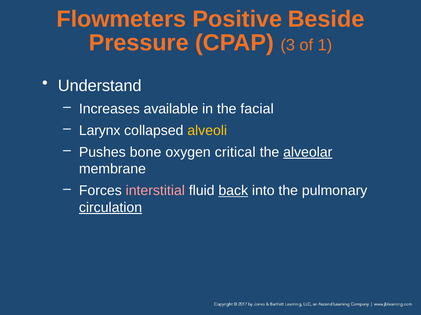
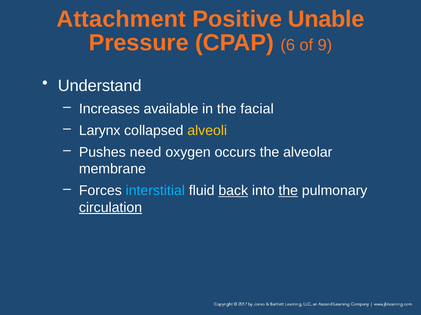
Flowmeters: Flowmeters -> Attachment
Beside: Beside -> Unable
3: 3 -> 6
1: 1 -> 9
bone: bone -> need
critical: critical -> occurs
alveolar underline: present -> none
interstitial colour: pink -> light blue
the at (288, 191) underline: none -> present
